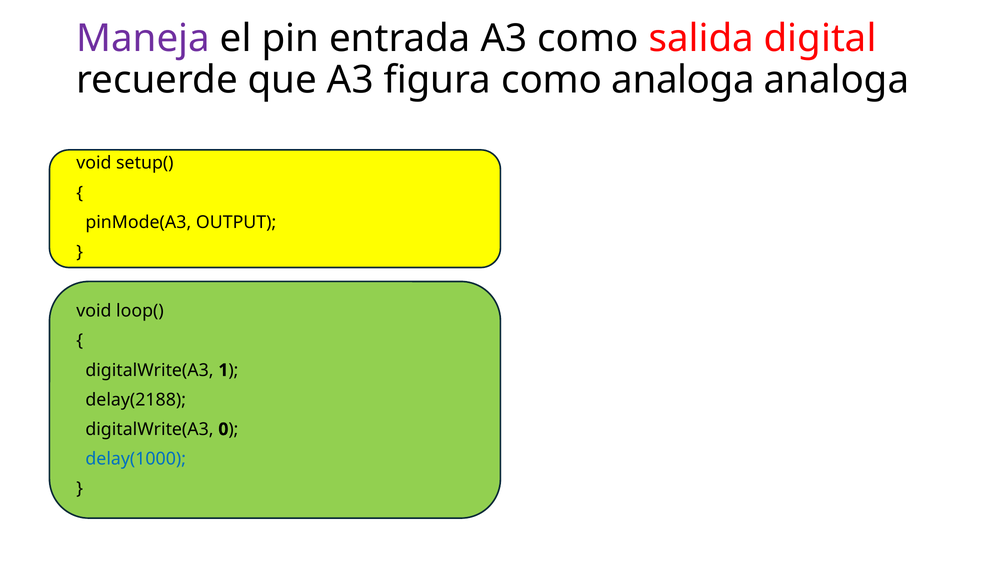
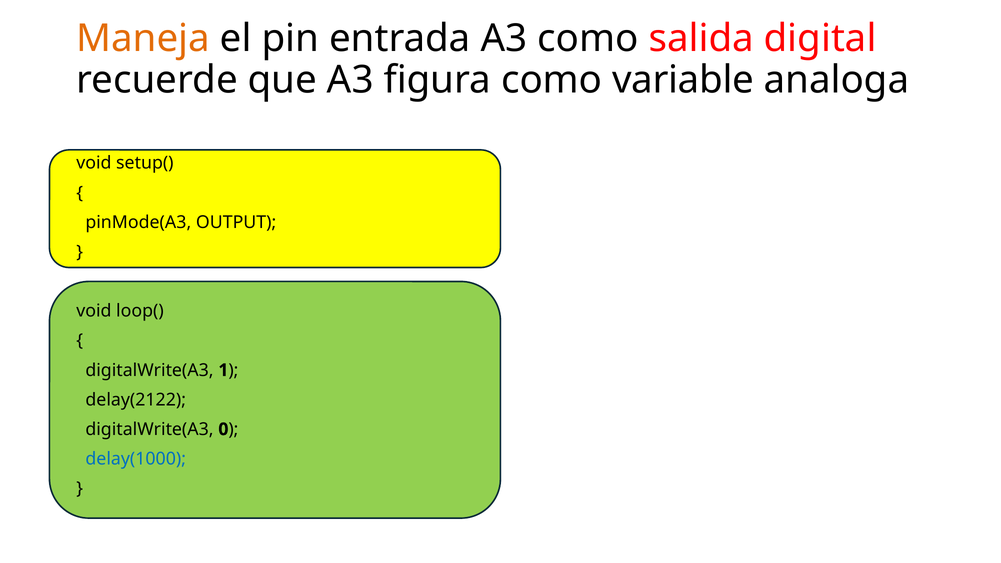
Maneja colour: purple -> orange
como analoga: analoga -> variable
delay(2188: delay(2188 -> delay(2122
